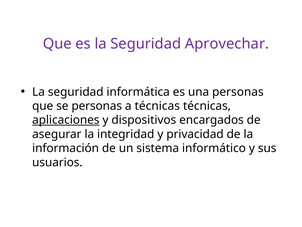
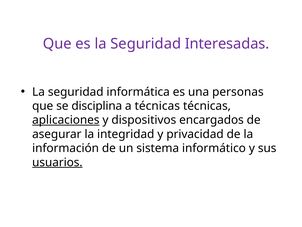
Aprovechar: Aprovechar -> Interesadas
se personas: personas -> disciplina
usuarios underline: none -> present
